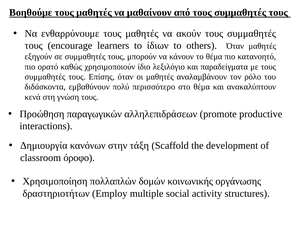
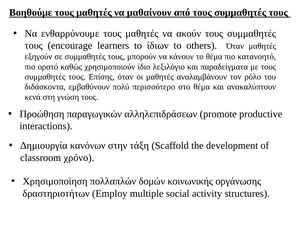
όροφο: όροφο -> χρόνο
